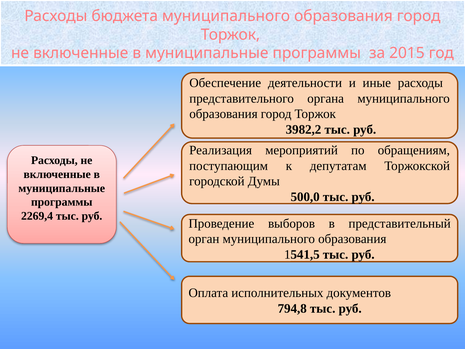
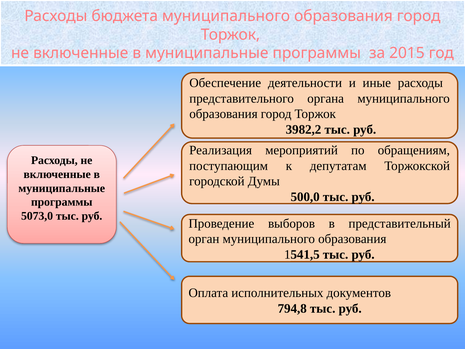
2269,4: 2269,4 -> 5073,0
